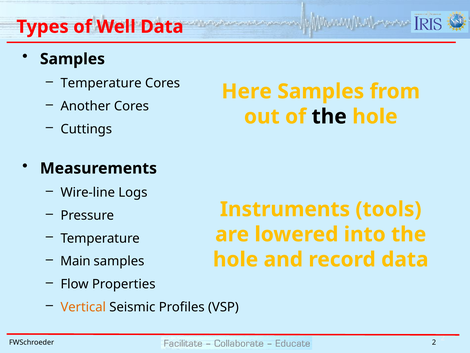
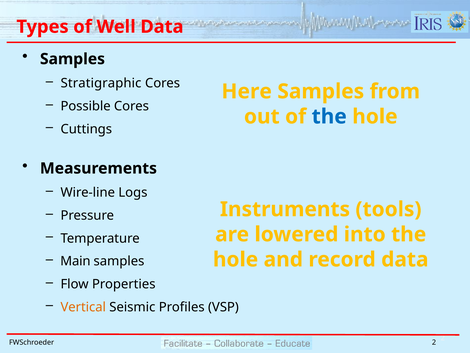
Temperature at (101, 83): Temperature -> Stratigraphic
Another: Another -> Possible
the at (329, 116) colour: black -> blue
